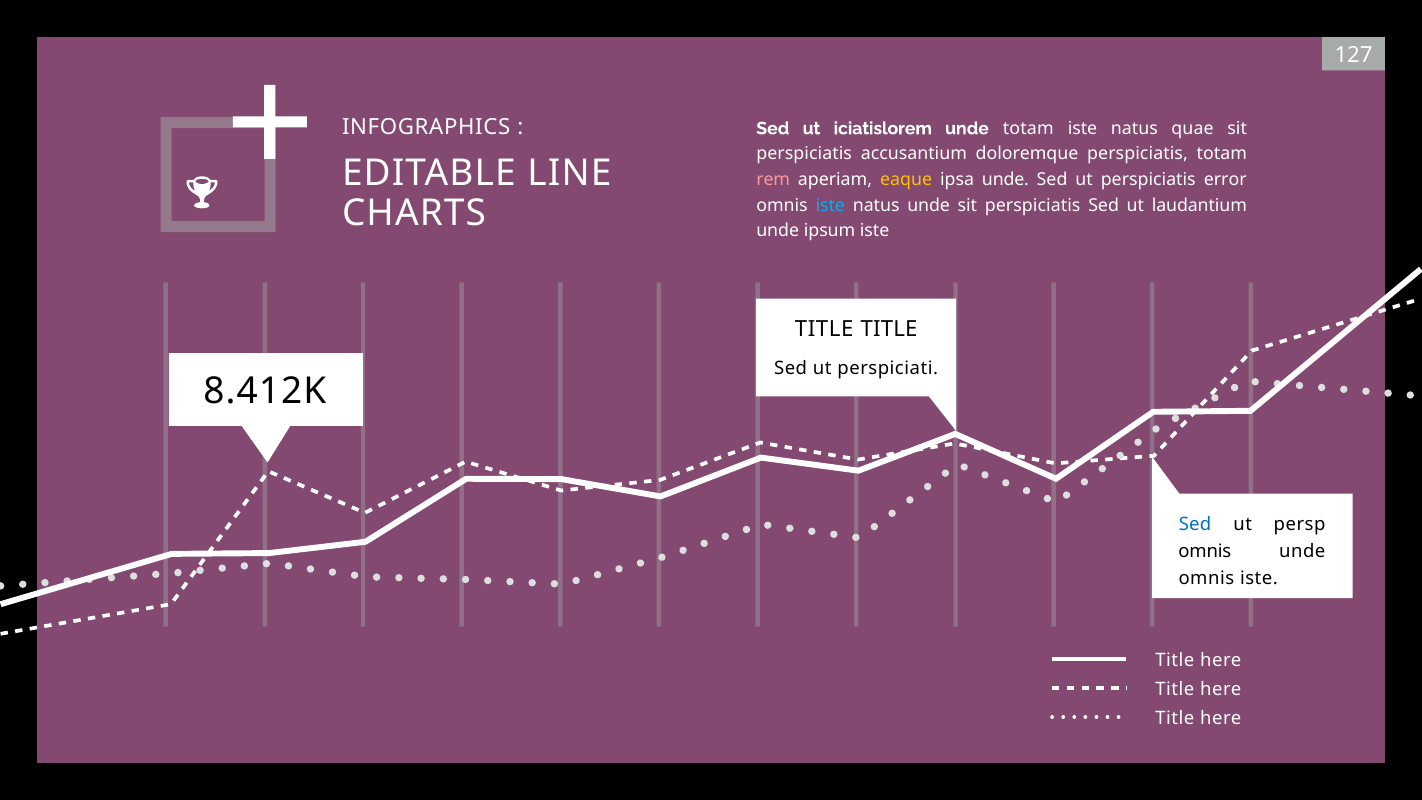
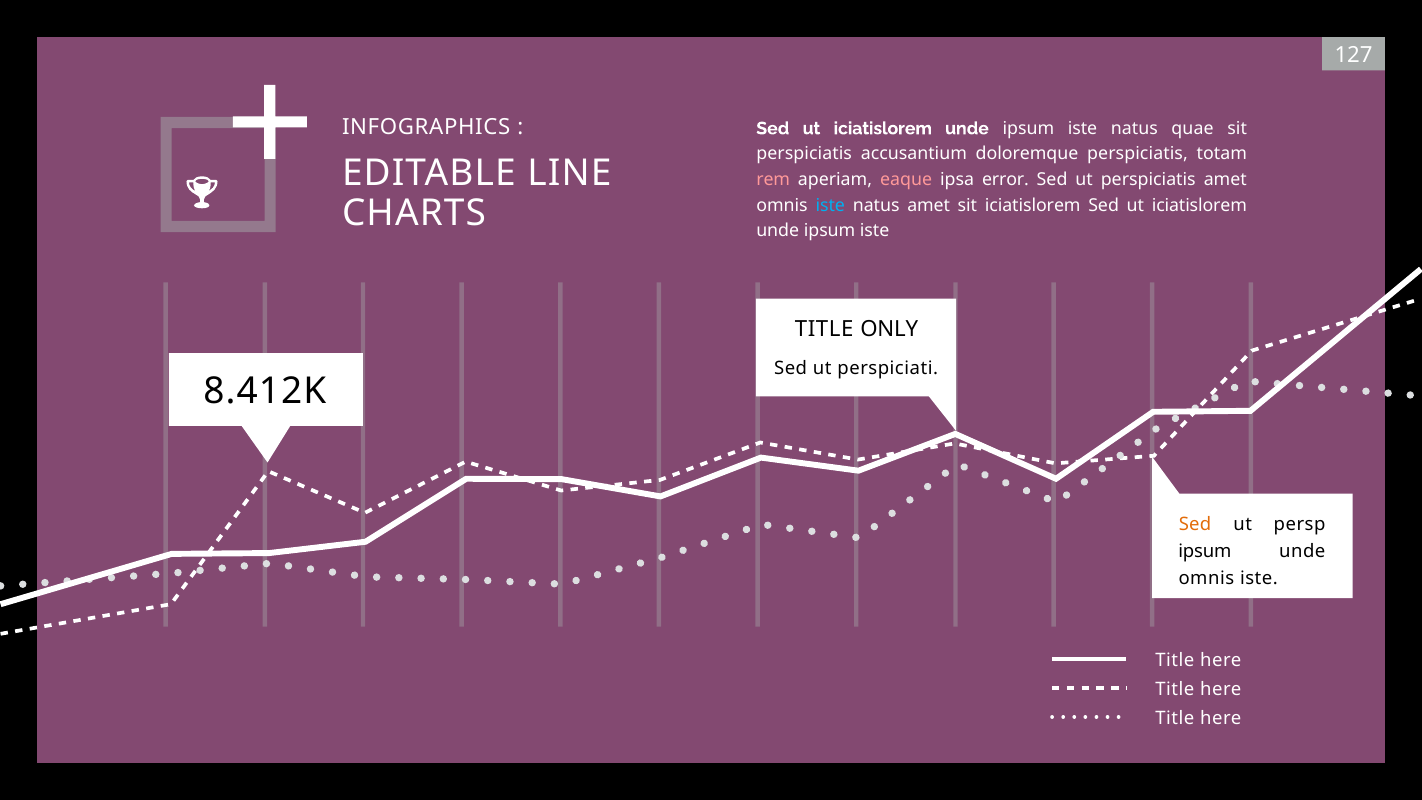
totam at (1028, 128): totam -> ipsum
eaque colour: yellow -> pink
ipsa unde: unde -> error
perspiciatis error: error -> amet
natus unde: unde -> amet
perspiciatis at (1033, 205): perspiciatis -> iciatislorem
laudantium at (1199, 205): laudantium -> iciatislorem
TITLE TITLE: TITLE -> ONLY
Sed at (1195, 525) colour: blue -> orange
omnis at (1205, 551): omnis -> ipsum
